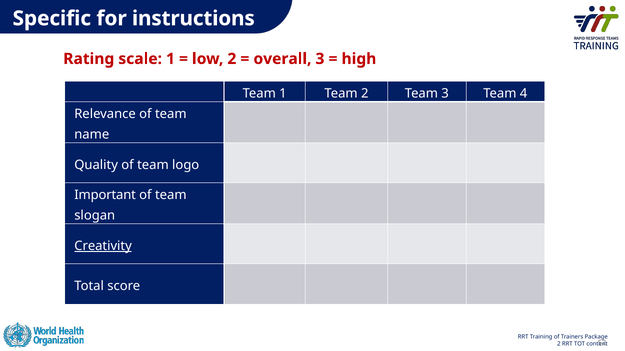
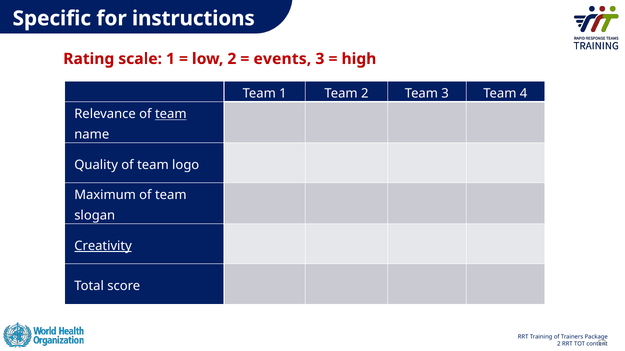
overall: overall -> events
team at (171, 114) underline: none -> present
Important: Important -> Maximum
